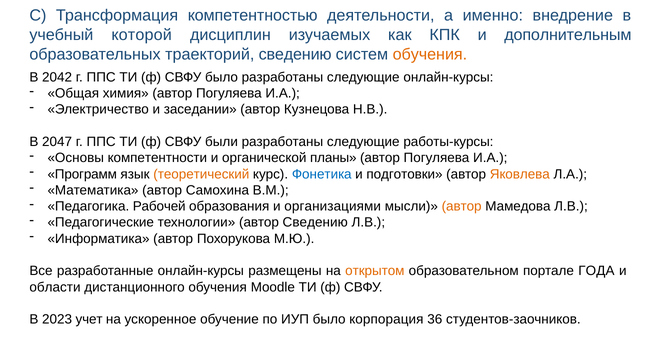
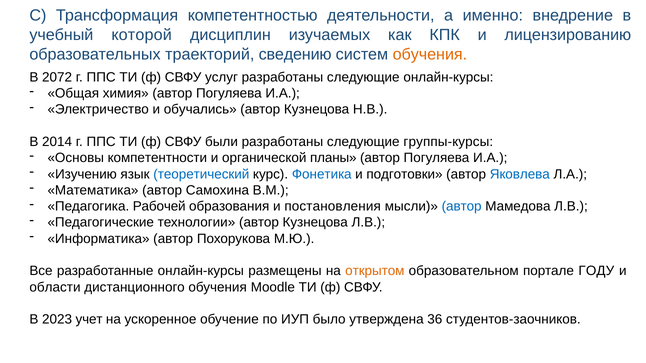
дополнительным: дополнительным -> лицензированию
2042: 2042 -> 2072
СВФУ было: было -> услуг
заседании: заседании -> обучались
2047: 2047 -> 2014
работы-курсы: работы-курсы -> группы-курсы
Программ: Программ -> Изучению
теоретический colour: orange -> blue
Яковлева colour: orange -> blue
организациями: организациями -> постановления
автор at (462, 207) colour: orange -> blue
технологии автор Сведению: Сведению -> Кузнецова
ГОДА: ГОДА -> ГОДУ
корпорация: корпорация -> утверждена
